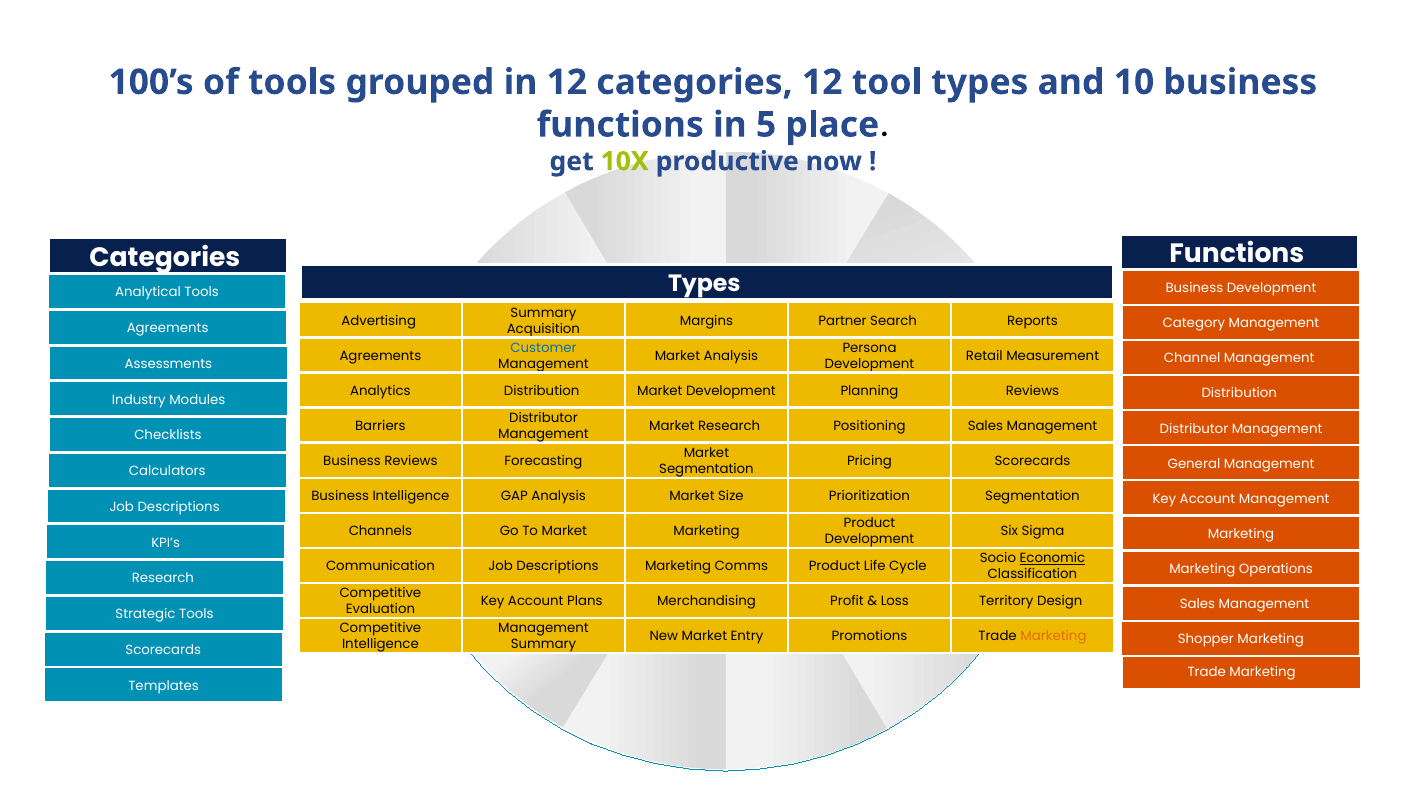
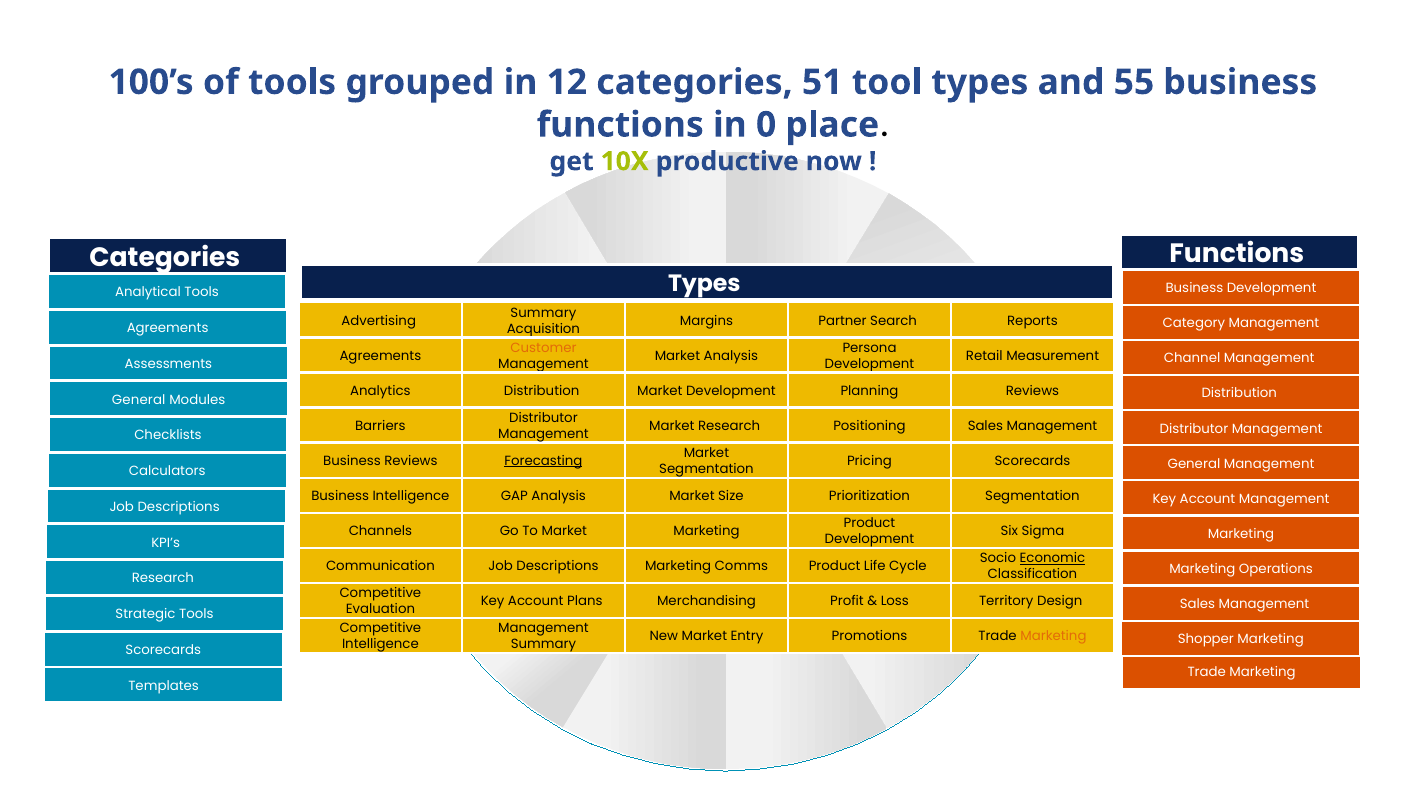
categories 12: 12 -> 51
10: 10 -> 55
5: 5 -> 0
Customer colour: blue -> orange
Industry at (139, 400): Industry -> General
Forecasting underline: none -> present
